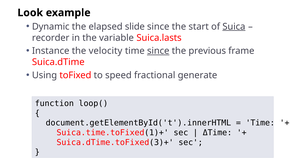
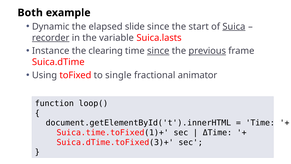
Look: Look -> Both
recorder underline: none -> present
velocity: velocity -> clearing
previous underline: none -> present
speed: speed -> single
generate: generate -> animator
